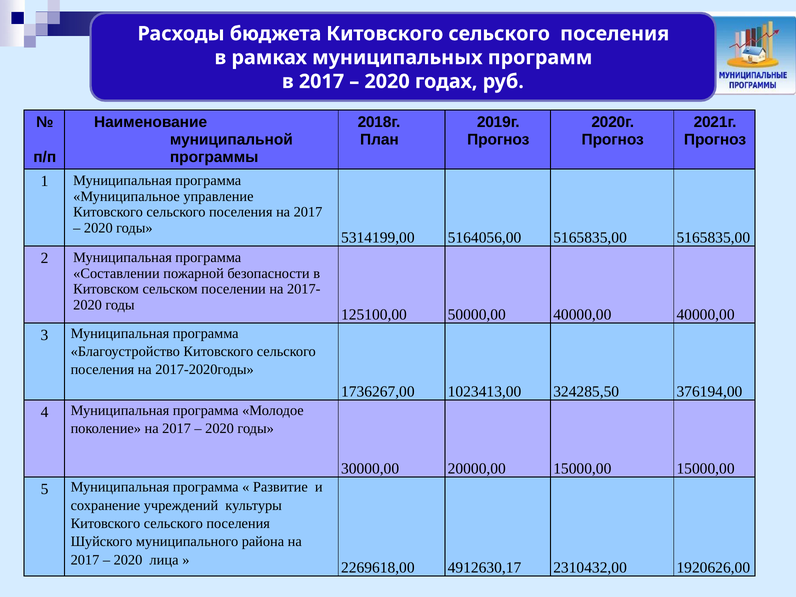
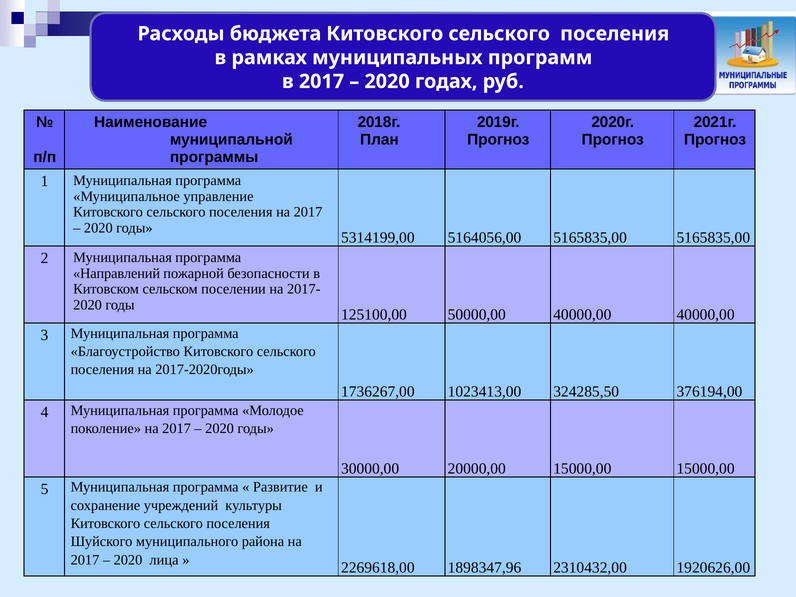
Составлении: Составлении -> Направлений
4912630,17: 4912630,17 -> 1898347,96
